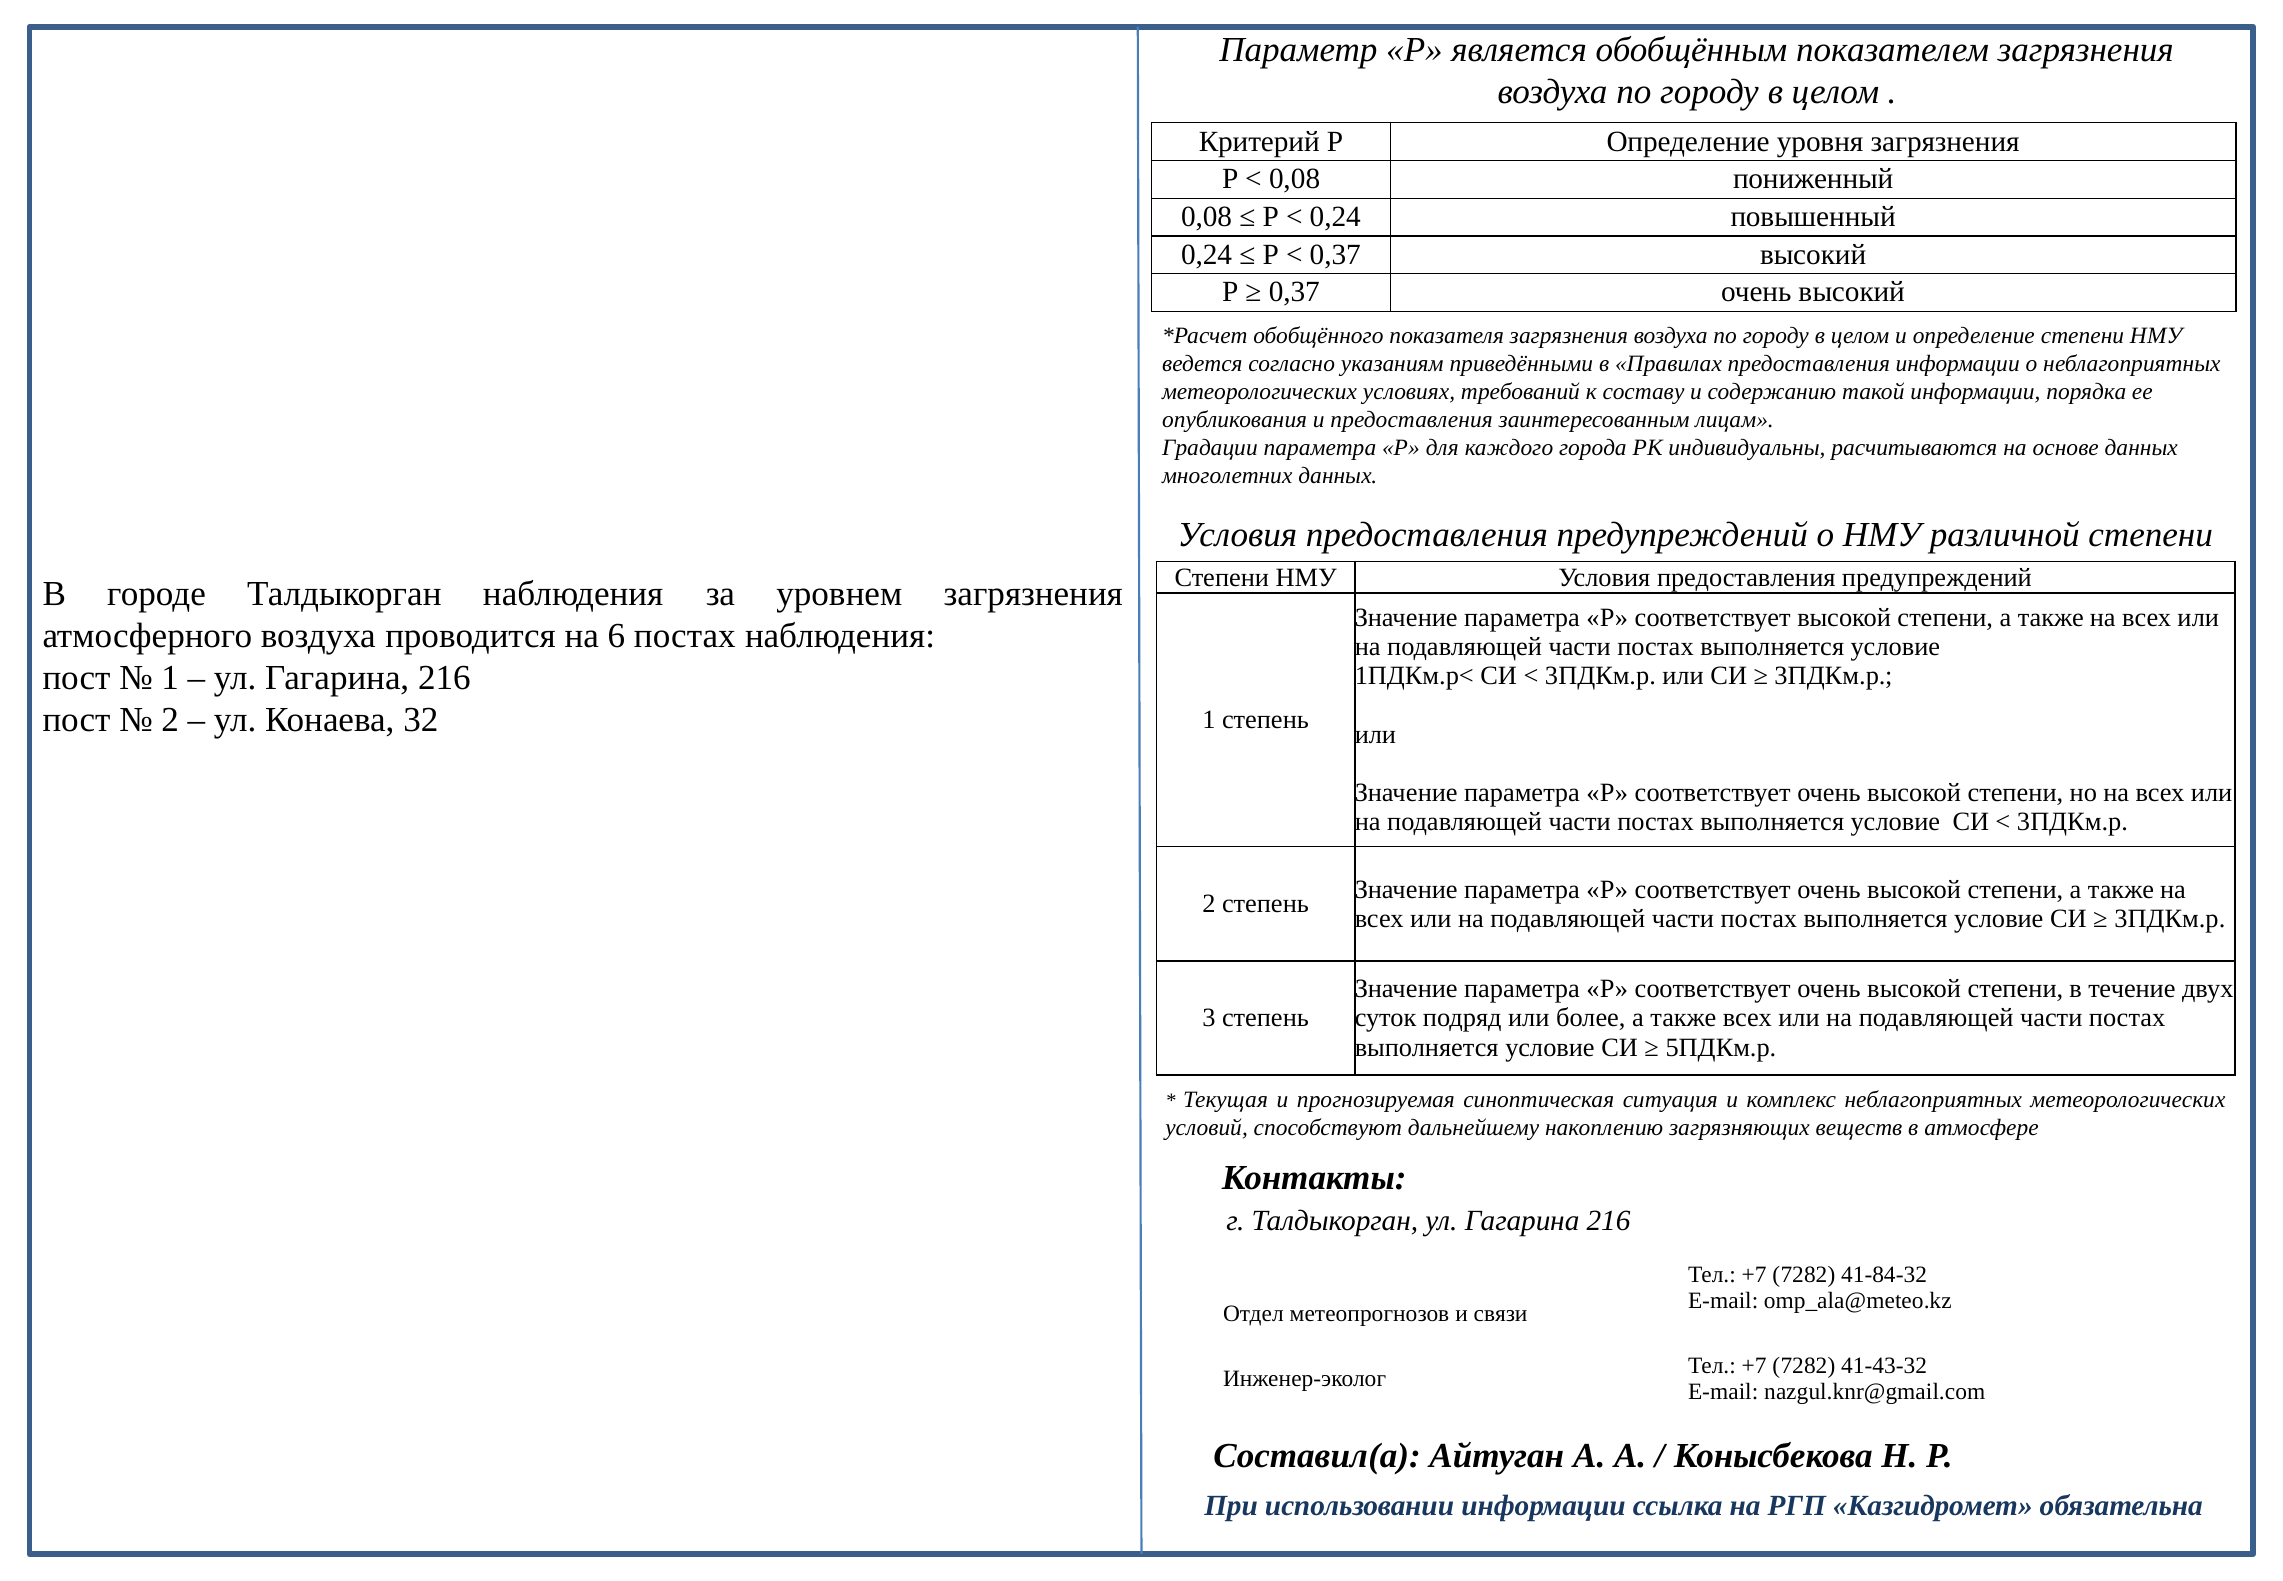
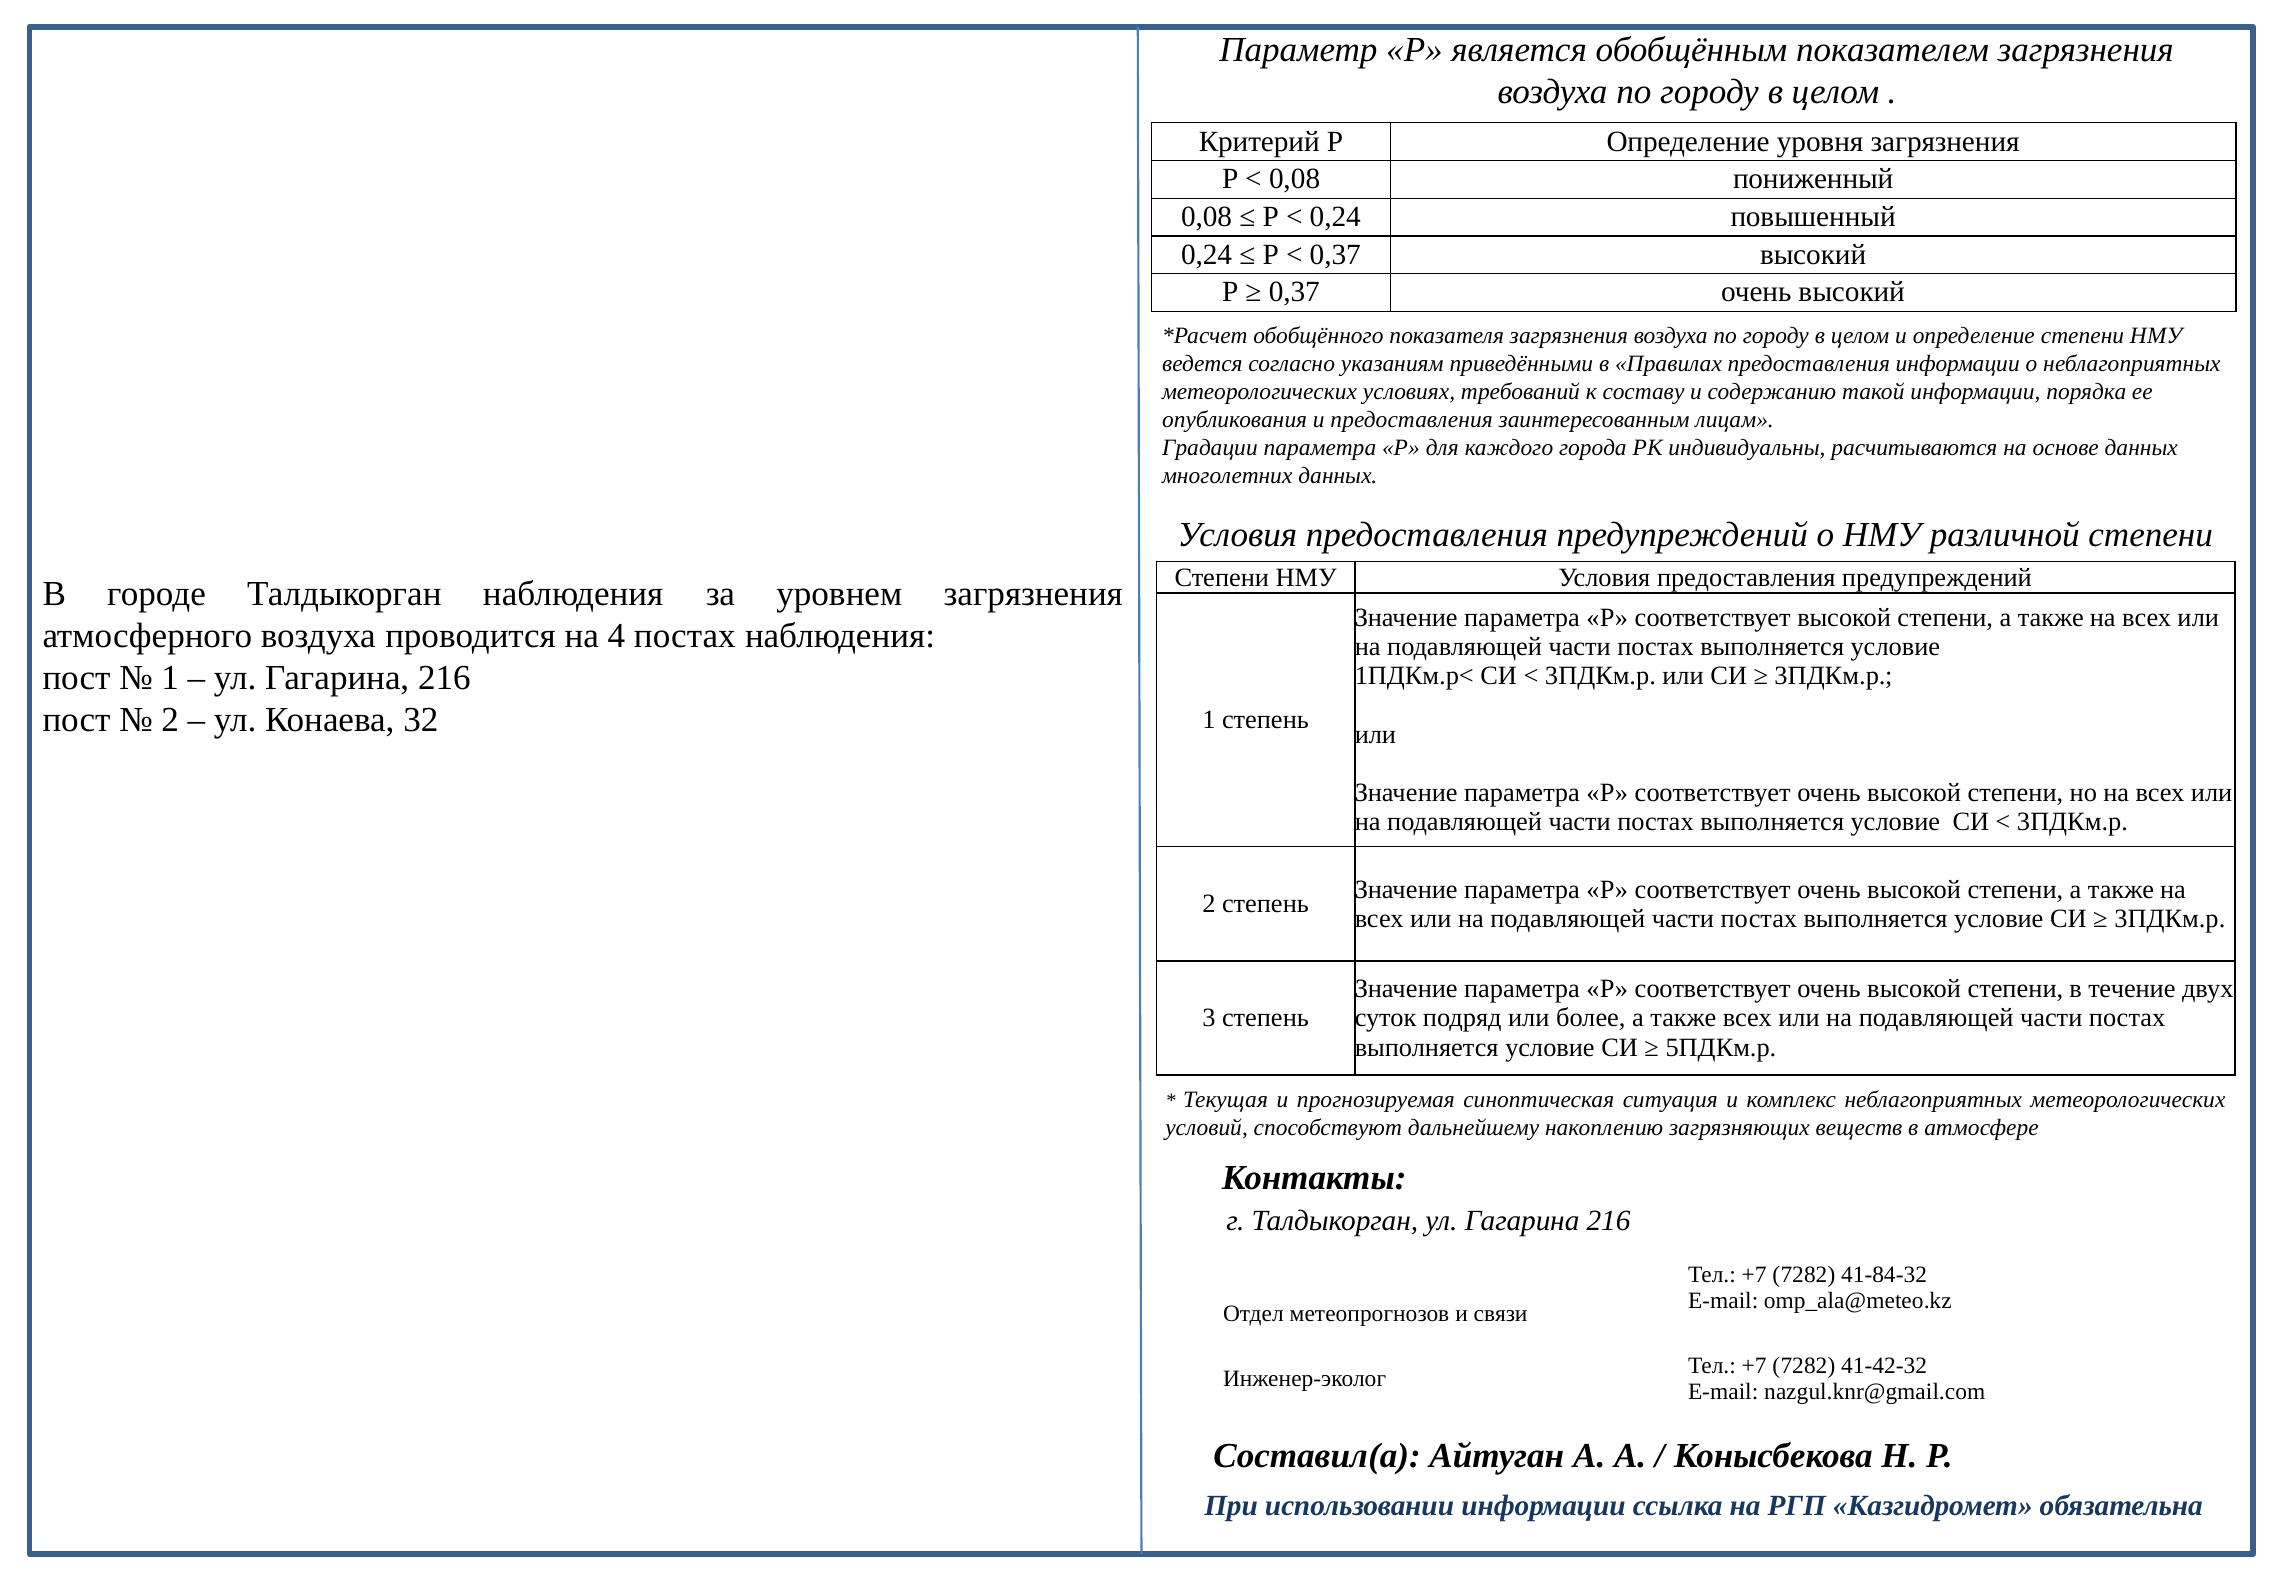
6: 6 -> 4
41-43-32: 41-43-32 -> 41-42-32
